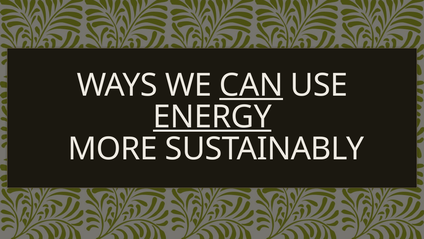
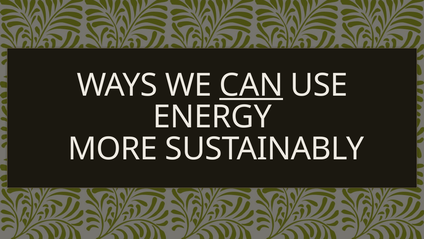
ENERGY underline: present -> none
